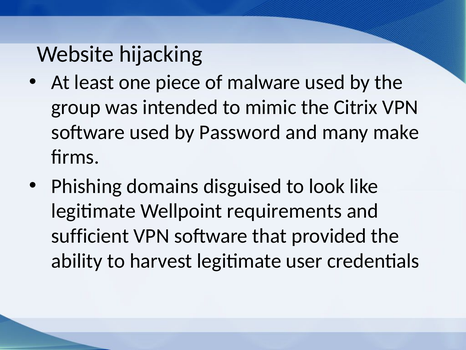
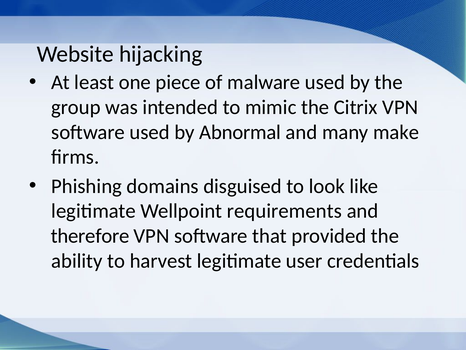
Password: Password -> Abnormal
sufficient: sufficient -> therefore
